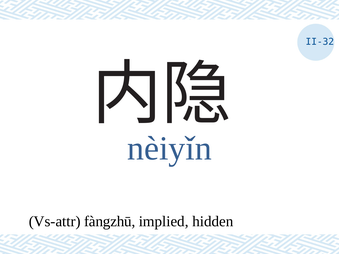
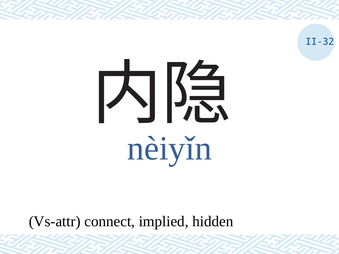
fàngzhū: fàngzhū -> connect
